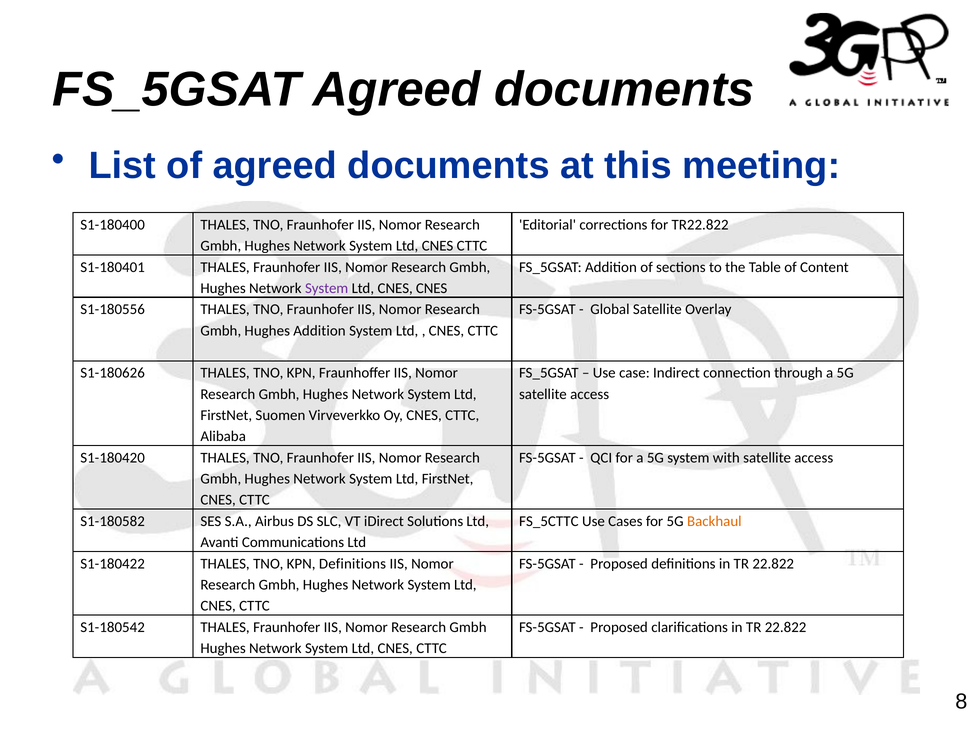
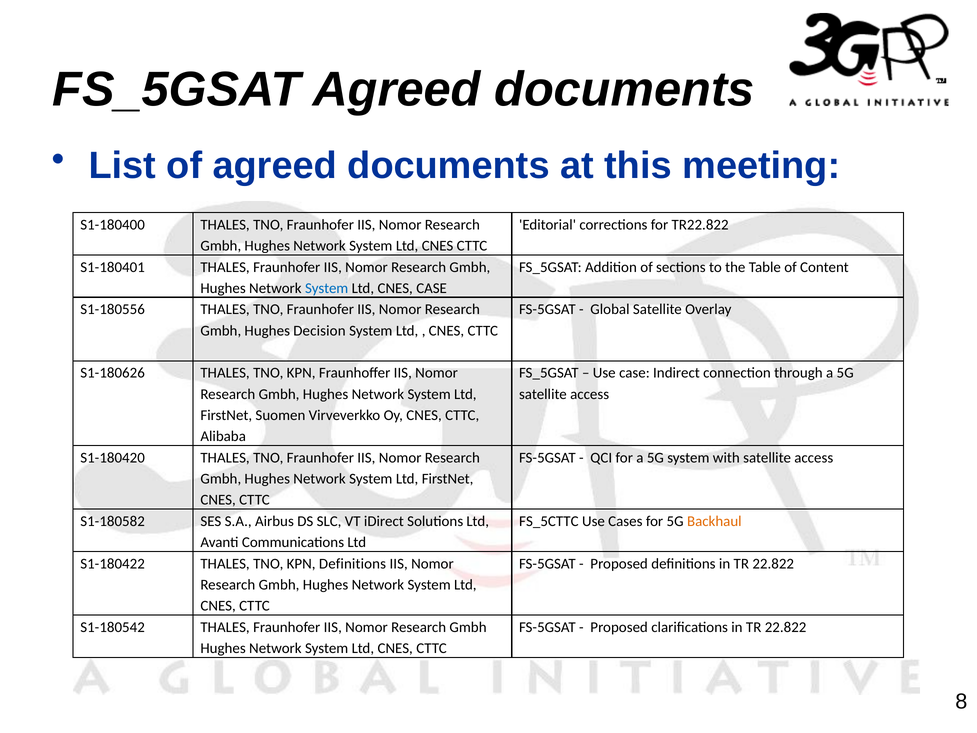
System at (327, 288) colour: purple -> blue
CNES CNES: CNES -> CASE
Hughes Addition: Addition -> Decision
